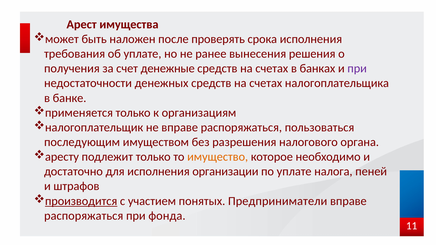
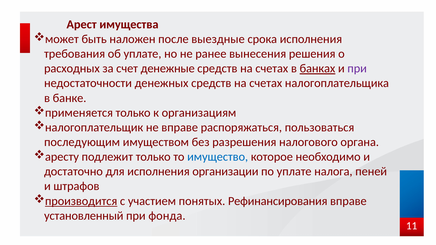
проверять: проверять -> выездные
получения: получения -> расходных
банках underline: none -> present
имущество colour: orange -> blue
Предприниматели: Предприниматели -> Рефинансирования
распоряжаться at (84, 216): распоряжаться -> установленный
